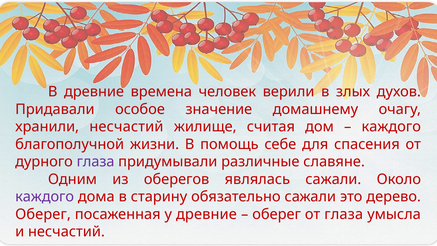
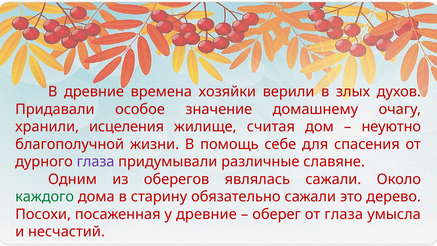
человек: человек -> хозяйки
хранили несчастий: несчастий -> исцеления
каждого at (391, 127): каждого -> неуютно
каждого at (45, 197) colour: purple -> green
Оберег at (43, 214): Оберег -> Посохи
